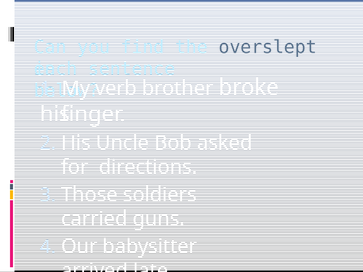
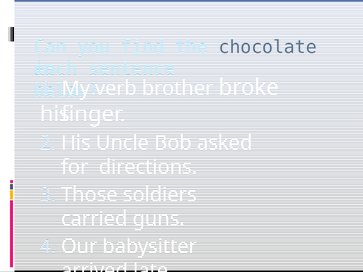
overslept: overslept -> chocolate
